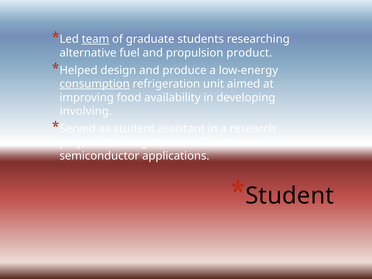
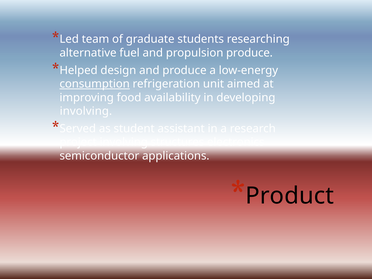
team underline: present -> none
propulsion product: product -> produce
Student at (290, 196): Student -> Product
